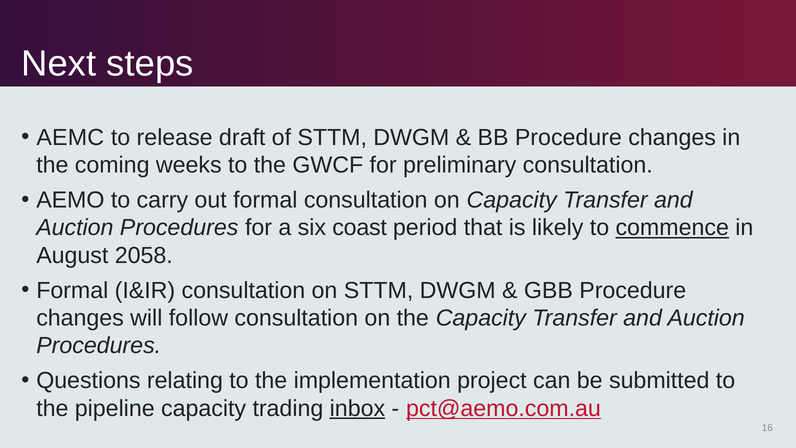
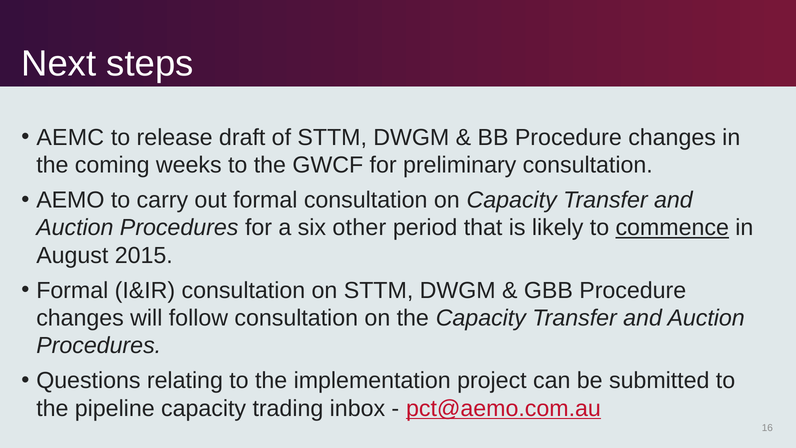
coast: coast -> other
2058: 2058 -> 2015
inbox underline: present -> none
